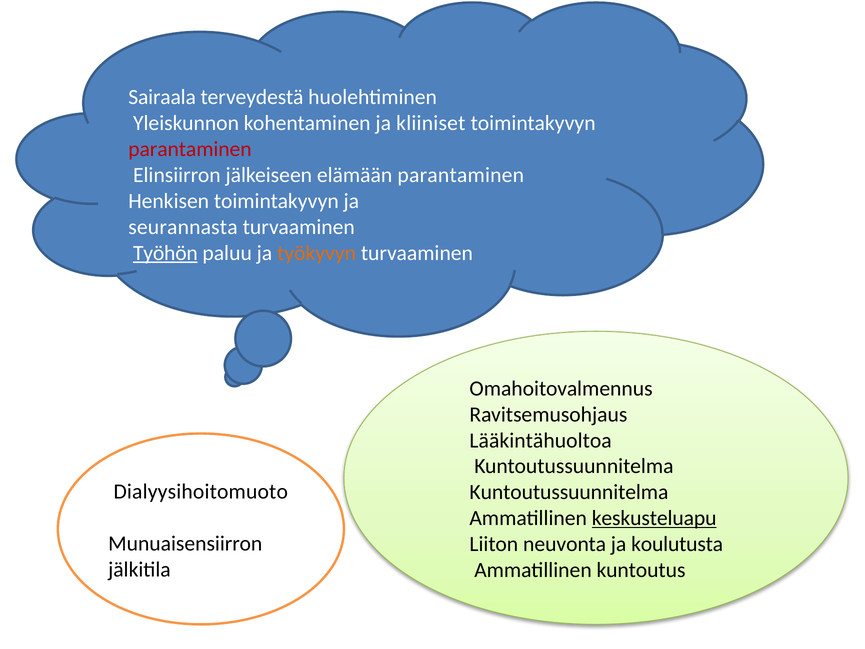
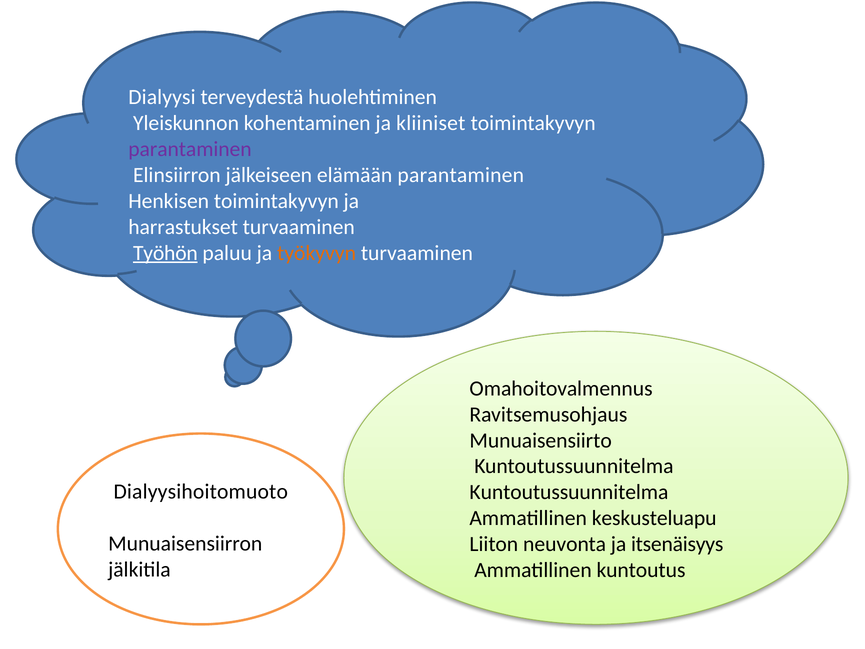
Sairaala: Sairaala -> Dialyysi
parantaminen at (190, 149) colour: red -> purple
seurannasta: seurannasta -> harrastukset
Lääkintähuoltoa: Lääkintähuoltoa -> Munuaisensiirto
keskusteluapu underline: present -> none
koulutusta: koulutusta -> itsenäisyys
